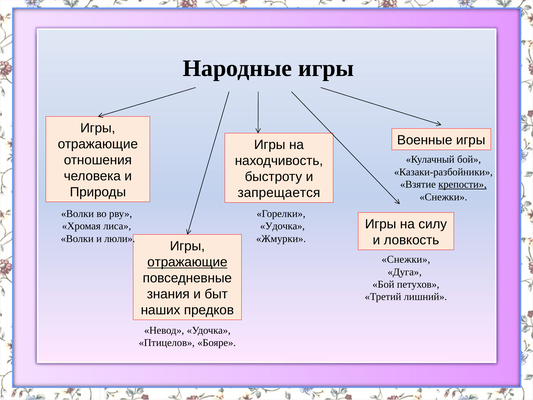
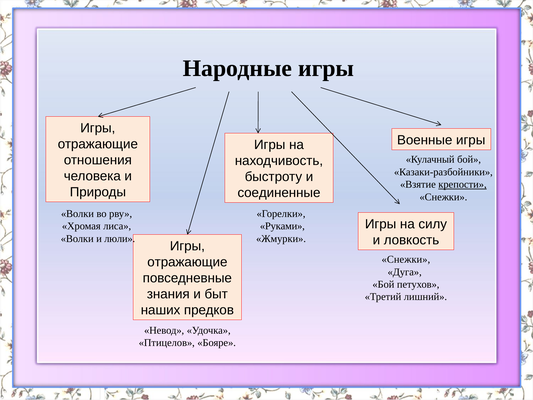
запрещается: запрещается -> соединенные
Удочка at (282, 226): Удочка -> Руками
отражающие at (187, 262) underline: present -> none
